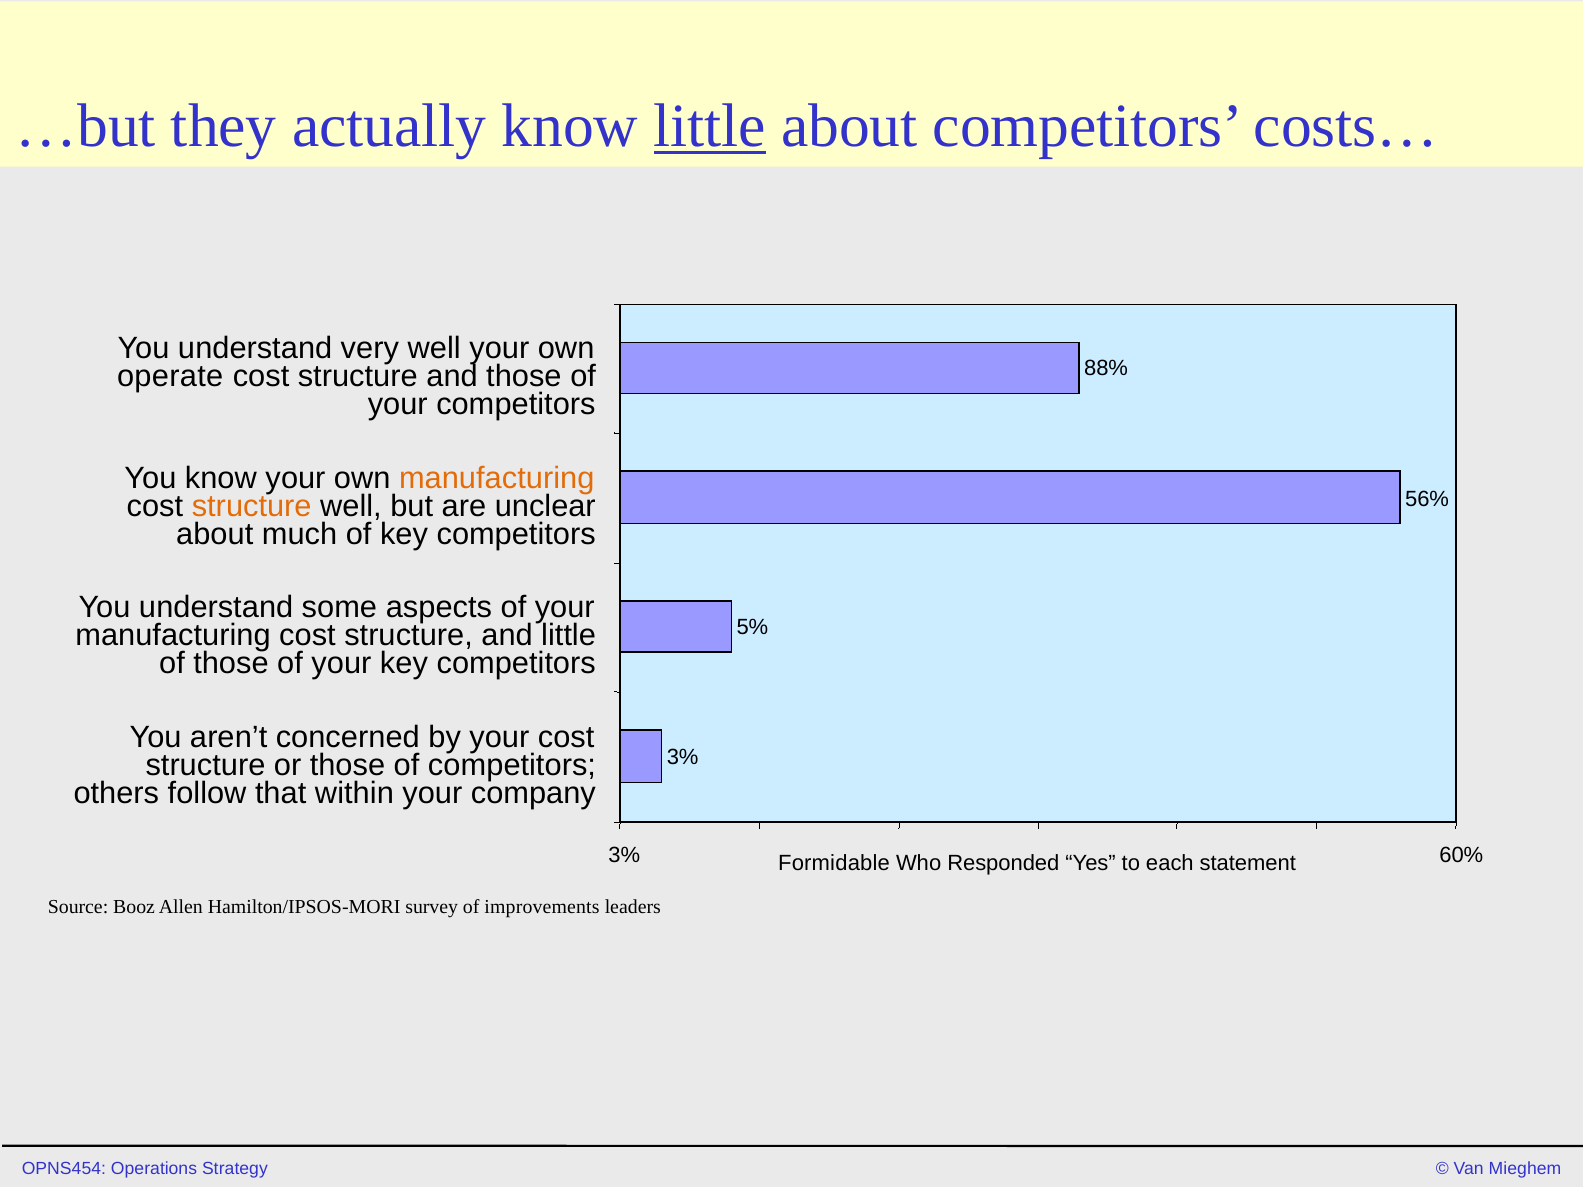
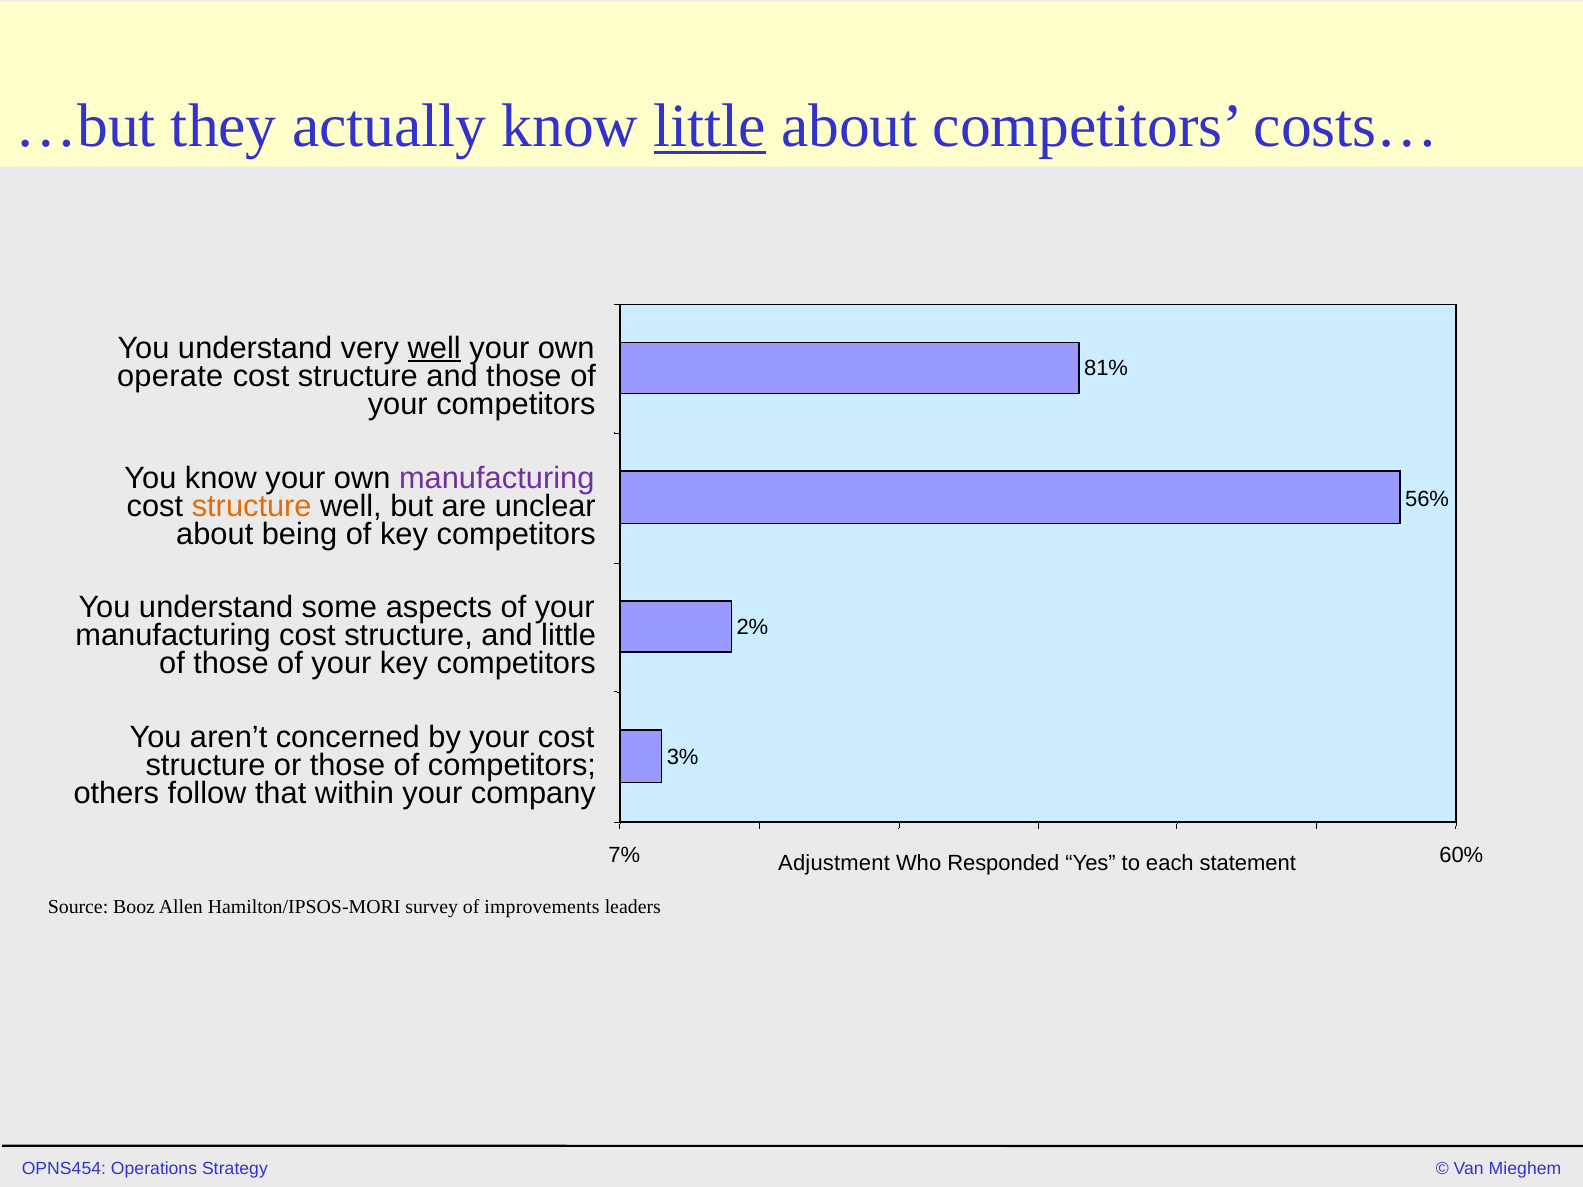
well at (434, 348) underline: none -> present
88%: 88% -> 81%
manufacturing at (497, 479) colour: orange -> purple
much: much -> being
5%: 5% -> 2%
3% at (624, 855): 3% -> 7%
Formidable: Formidable -> Adjustment
